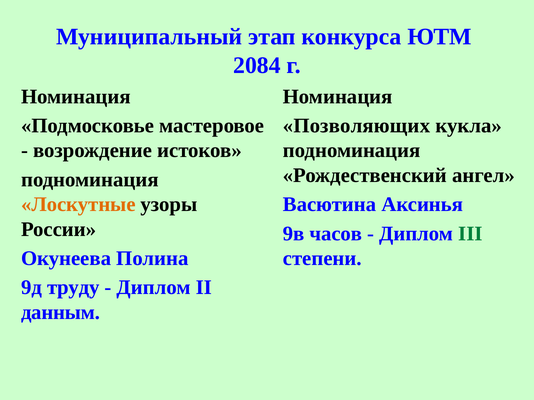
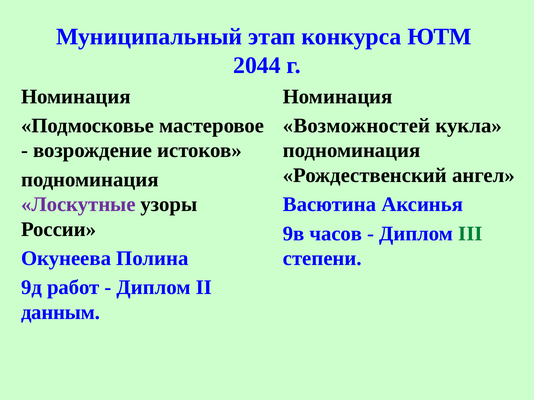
2084: 2084 -> 2044
Позволяющих: Позволяющих -> Возможностей
Лоскутные colour: orange -> purple
труду: труду -> работ
